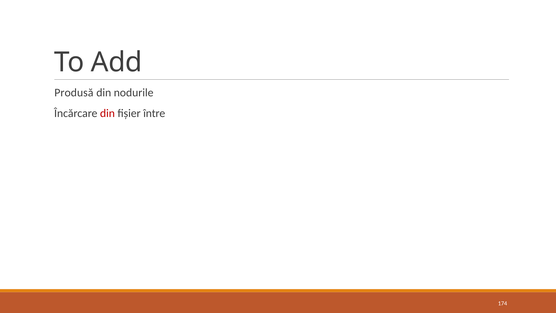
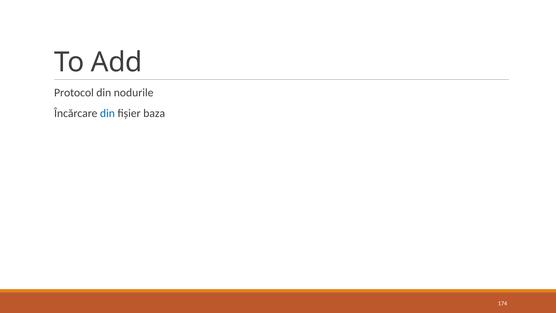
Produsă: Produsă -> Protocol
din at (107, 113) colour: red -> blue
între: între -> baza
